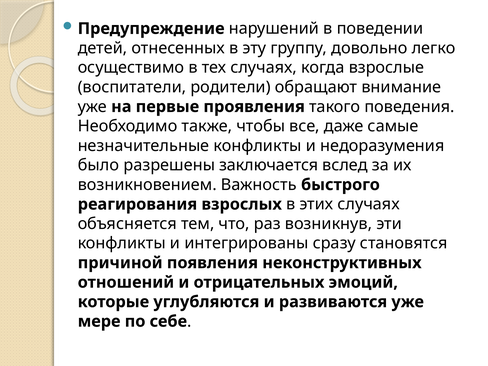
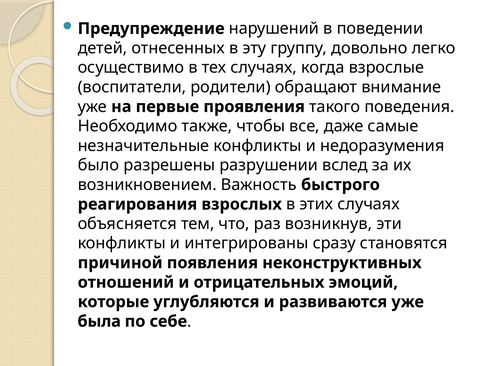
заключается: заключается -> разрушении
мере: мере -> была
